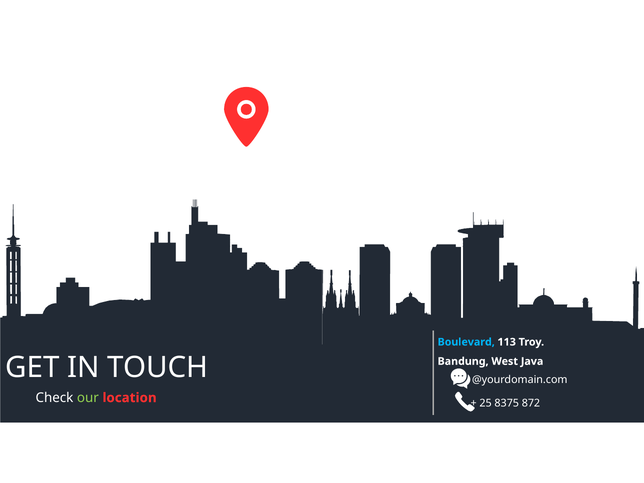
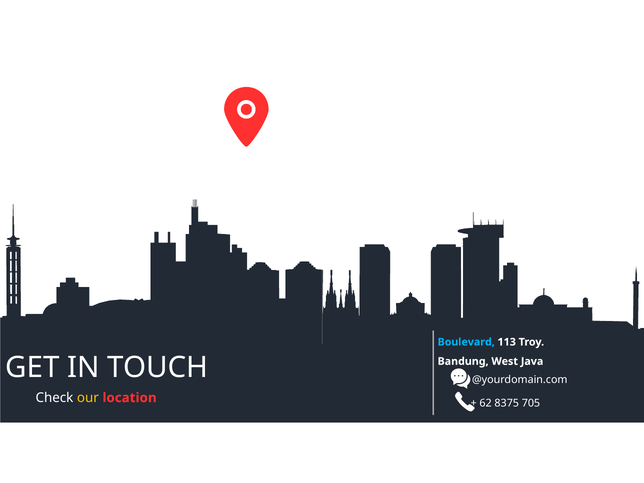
our colour: light green -> yellow
25: 25 -> 62
872: 872 -> 705
